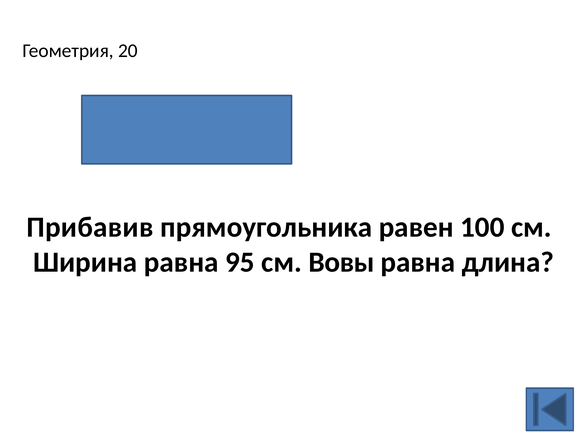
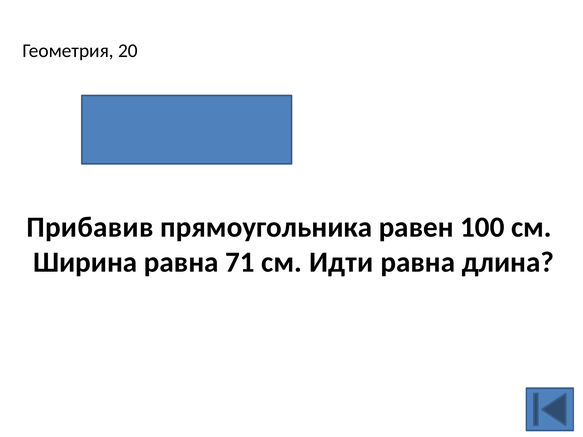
95: 95 -> 71
Вовы: Вовы -> Идти
